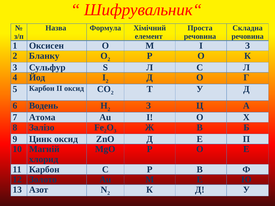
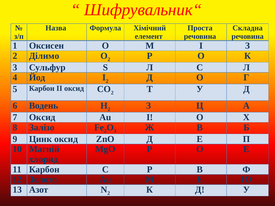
Бланку: Бланку -> Ділимо
7 Атома: Атома -> Оксид
